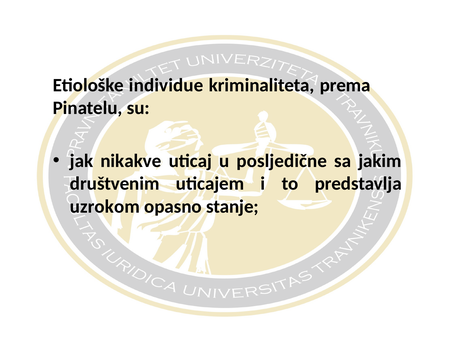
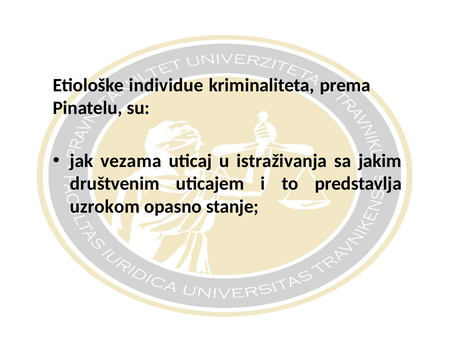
nikakve: nikakve -> vezama
posljedične: posljedične -> istraživanja
